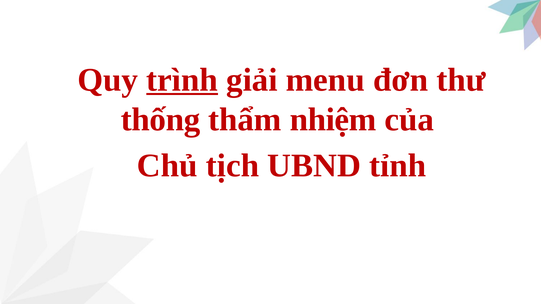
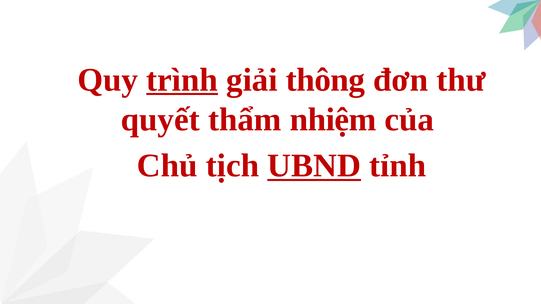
menu: menu -> thông
thống: thống -> quyết
UBND underline: none -> present
